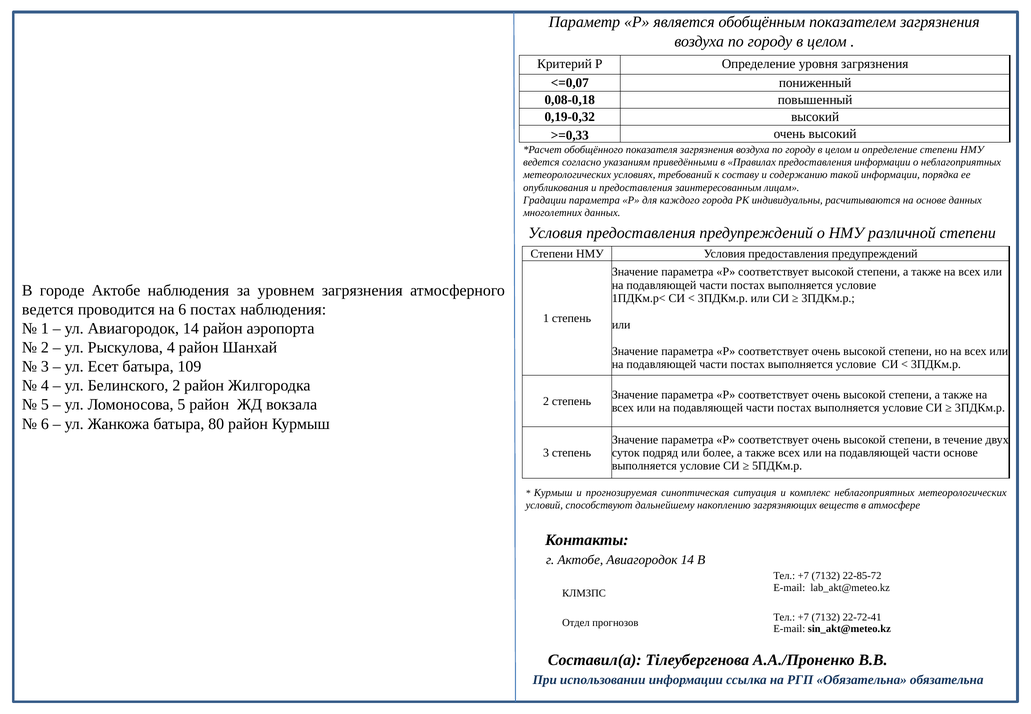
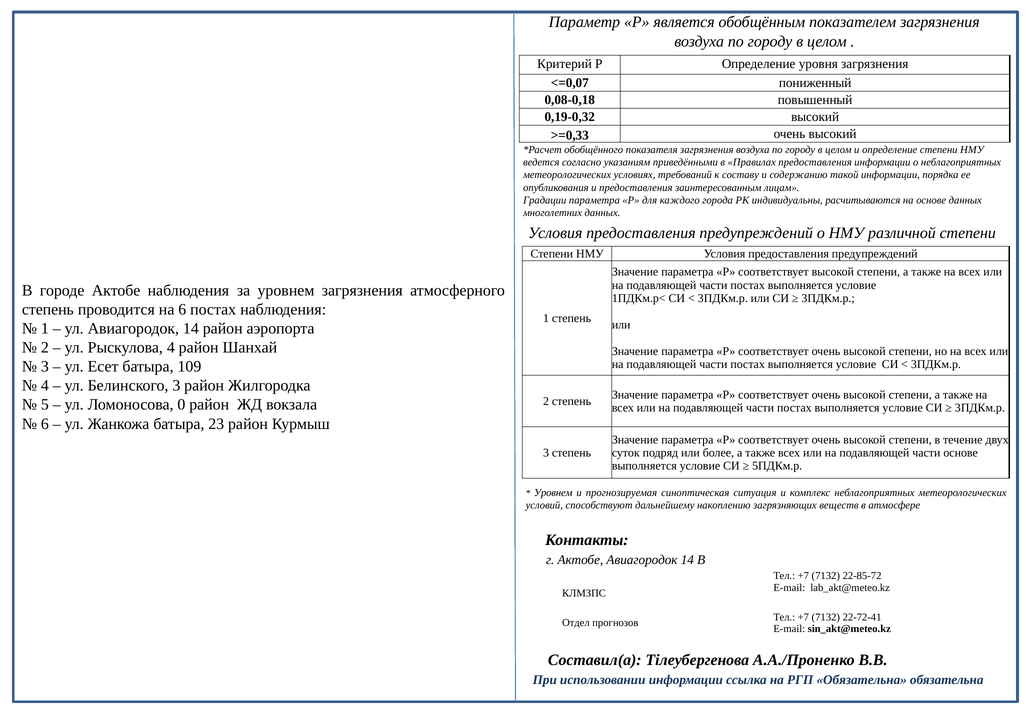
ведется at (48, 309): ведется -> степень
Белинского 2: 2 -> 3
Ломоносова 5: 5 -> 0
80: 80 -> 23
Курмыш at (553, 492): Курмыш -> Уровнем
